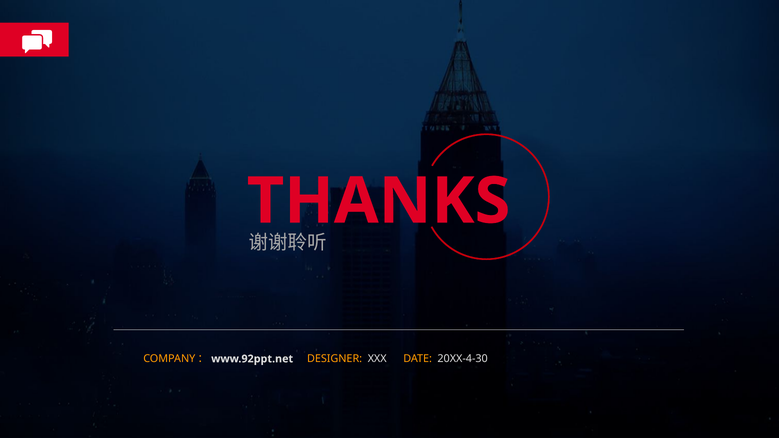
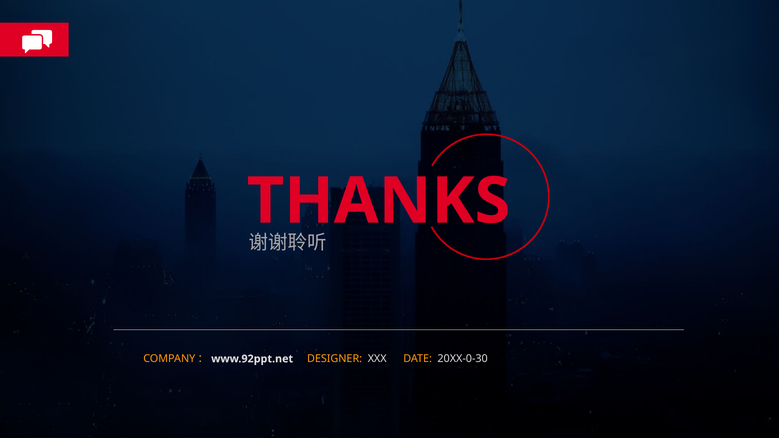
20XX-4-30: 20XX-4-30 -> 20XX-0-30
